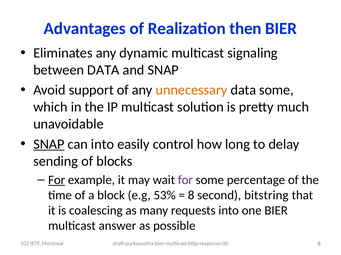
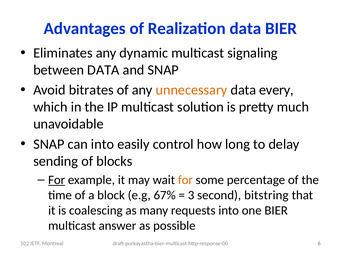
Realization then: then -> data
support: support -> bitrates
data some: some -> every
SNAP at (49, 145) underline: present -> none
for at (185, 180) colour: purple -> orange
53%: 53% -> 67%
8: 8 -> 3
